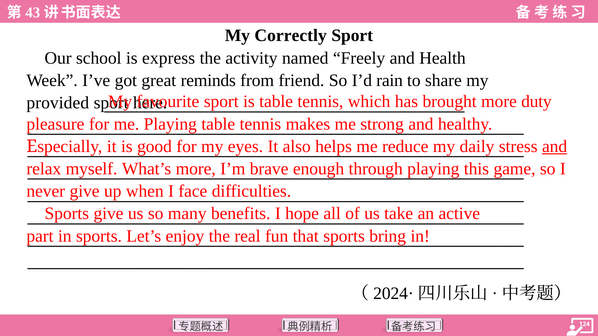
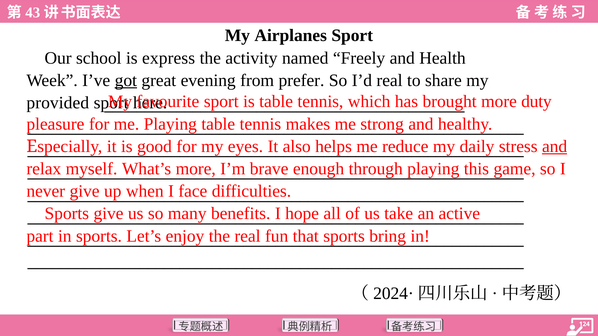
Correctly: Correctly -> Airplanes
got underline: none -> present
reminds: reminds -> evening
friend: friend -> prefer
I’d rain: rain -> real
